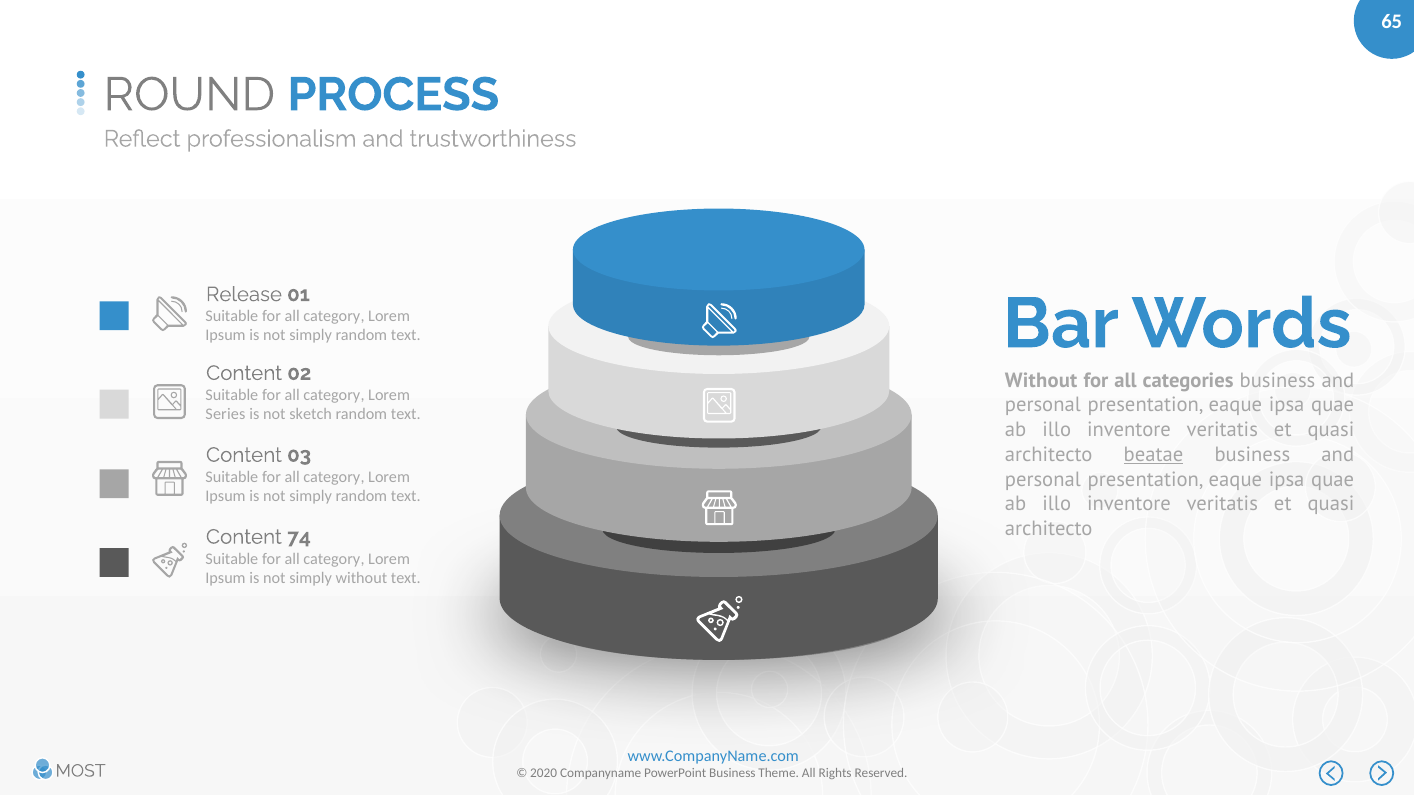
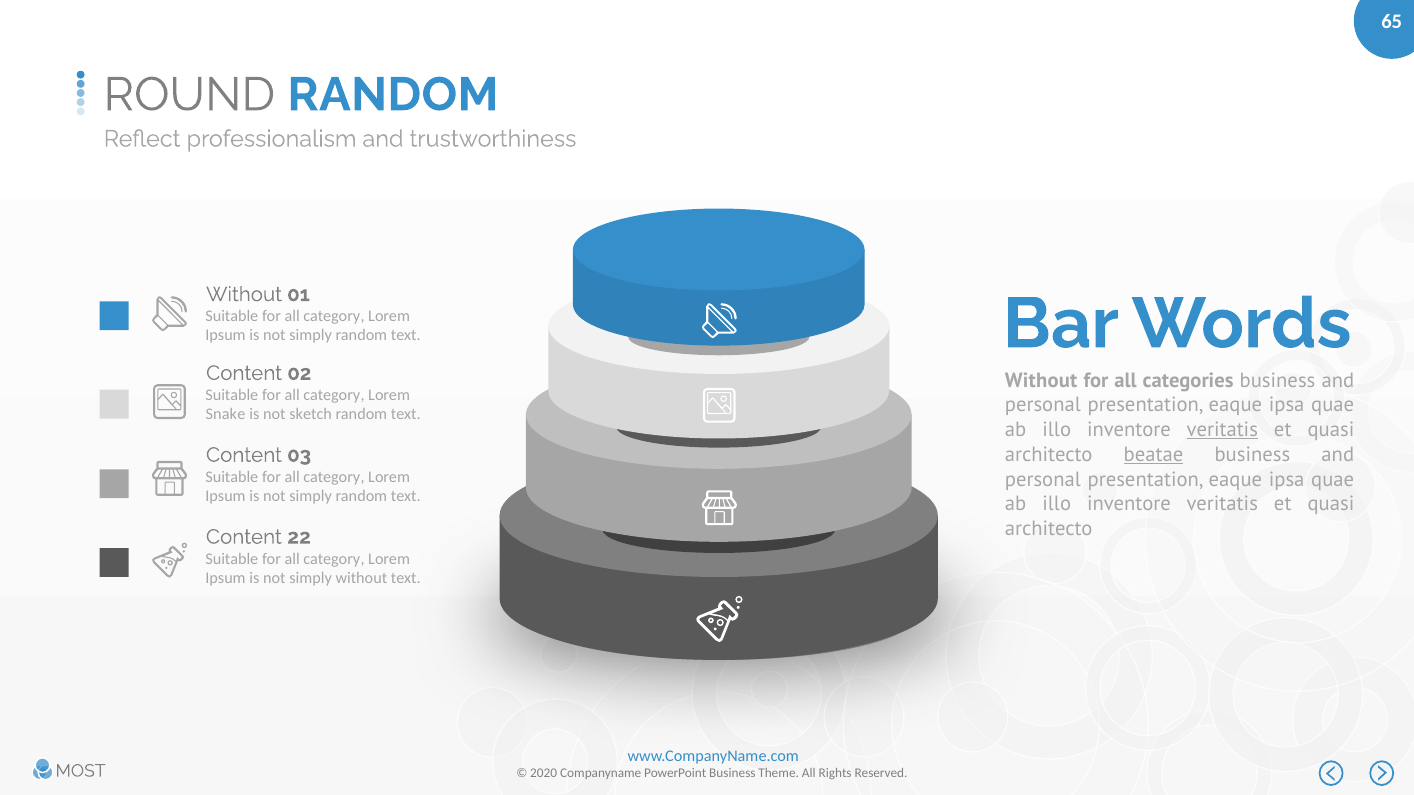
ROUND PROCESS: PROCESS -> RANDOM
Release at (244, 294): Release -> Without
Series: Series -> Snake
veritatis at (1222, 430) underline: none -> present
74: 74 -> 22
